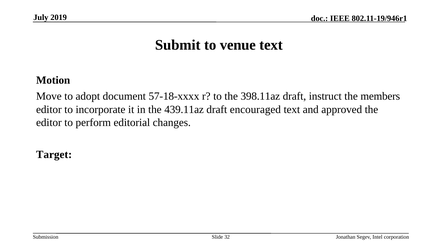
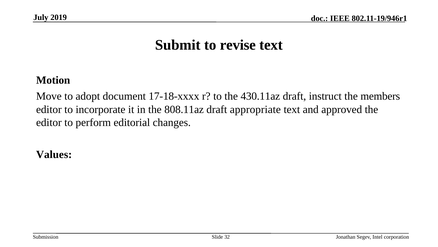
venue: venue -> revise
57-18-xxxx: 57-18-xxxx -> 17-18-xxxx
398.11az: 398.11az -> 430.11az
439.11az: 439.11az -> 808.11az
encouraged: encouraged -> appropriate
Target: Target -> Values
